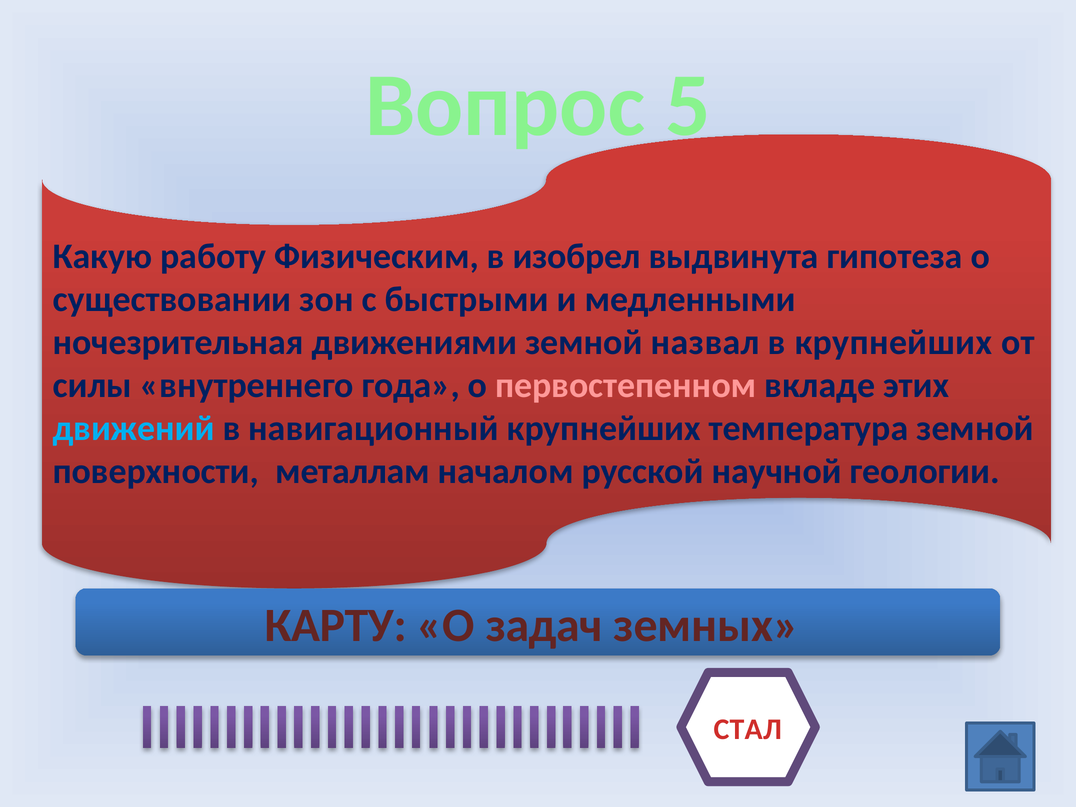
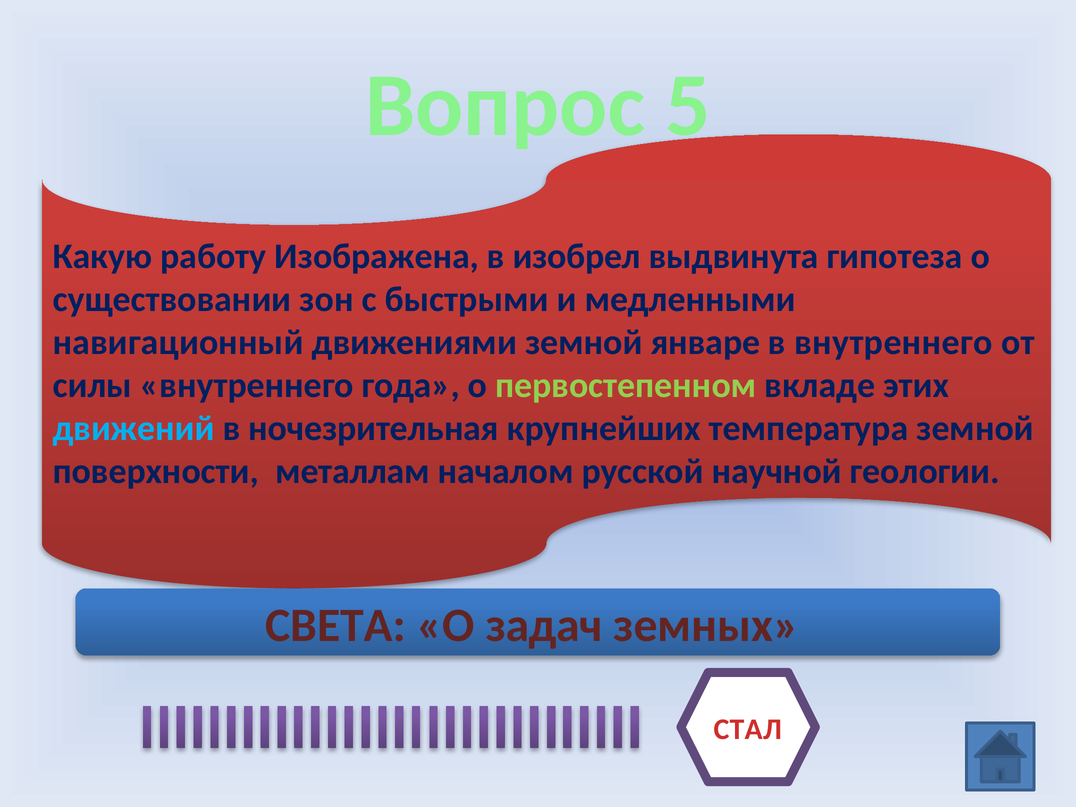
Физическим: Физическим -> Изображена
ночезрительная: ночезрительная -> навигационный
назвал: назвал -> январе
в крупнейших: крупнейших -> внутреннего
первостепенном colour: pink -> light green
навигационный: навигационный -> ночезрительная
КАРТУ: КАРТУ -> СВЕТА
